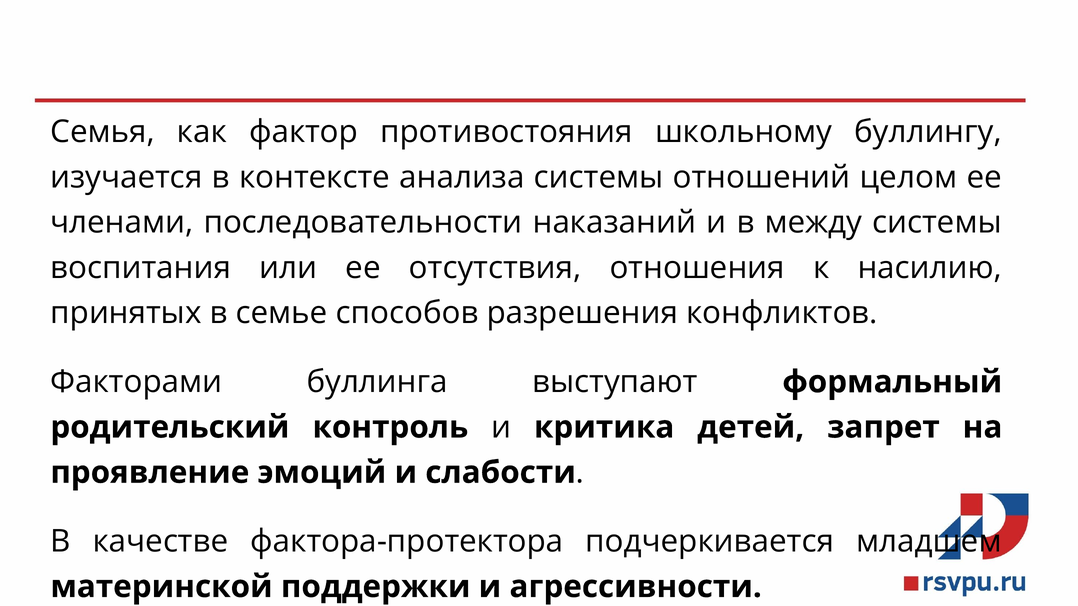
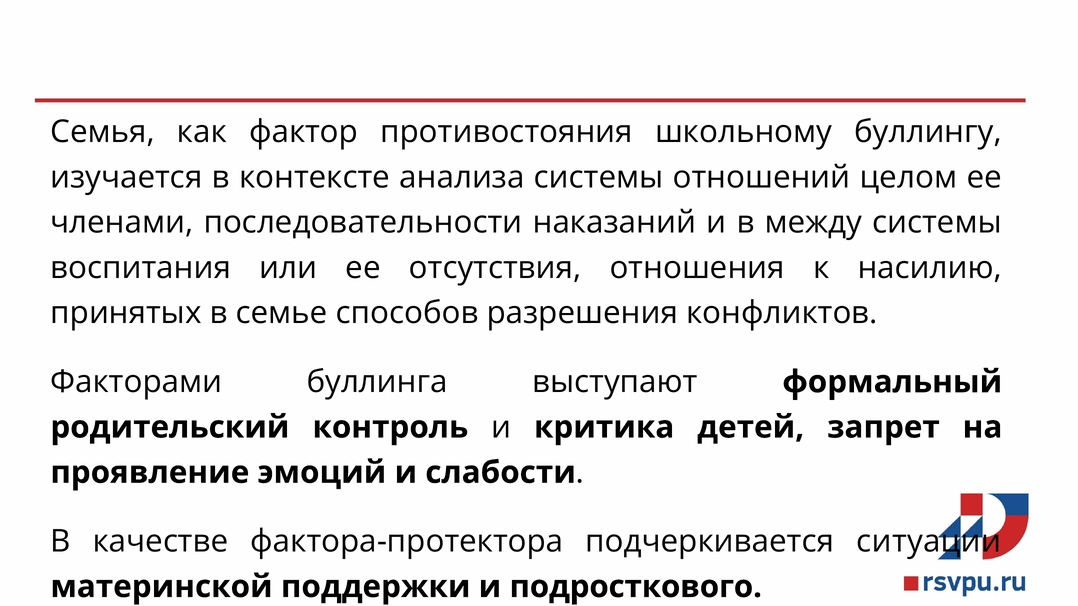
младшем: младшем -> ситуации
агрессивности: агрессивности -> подросткового
